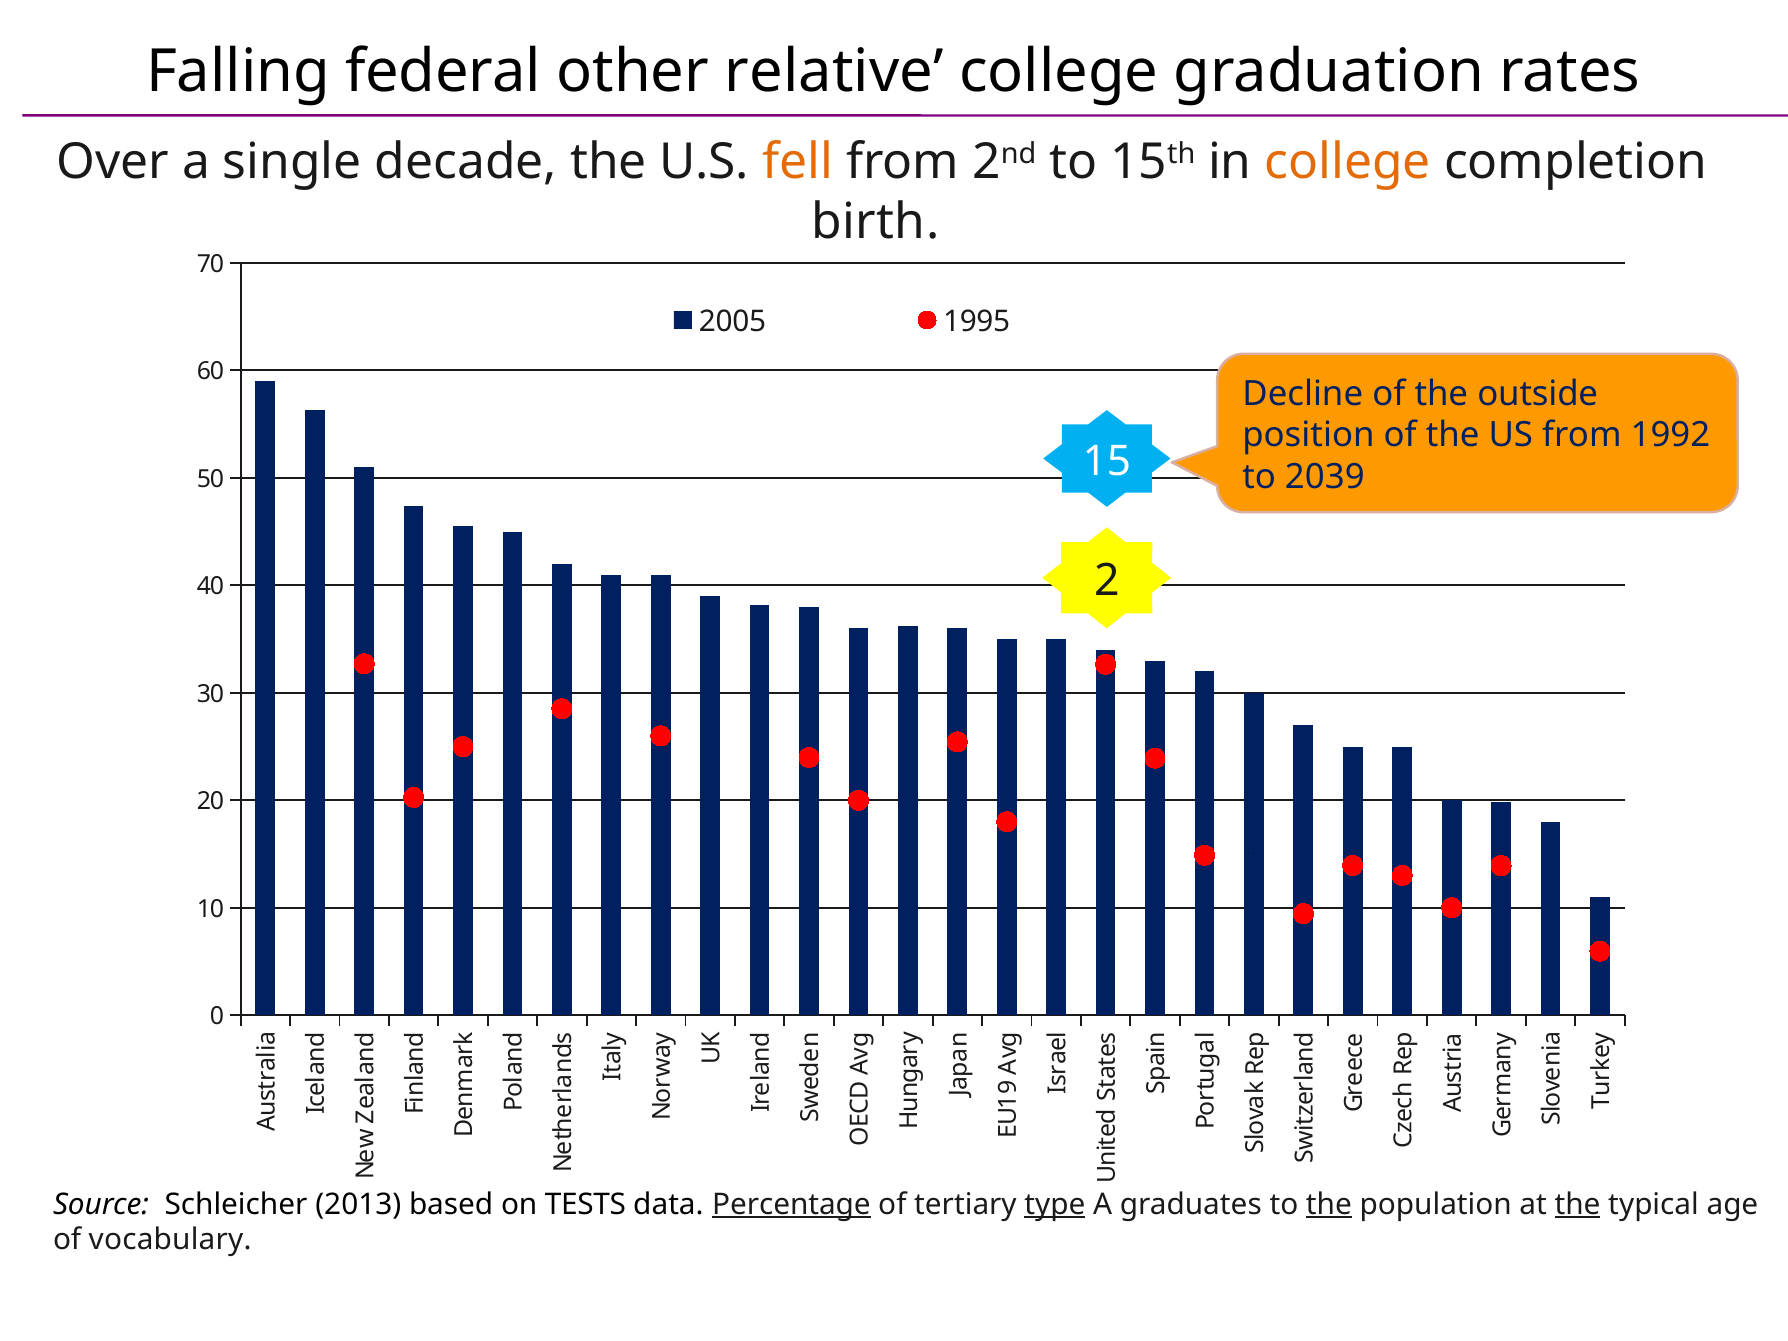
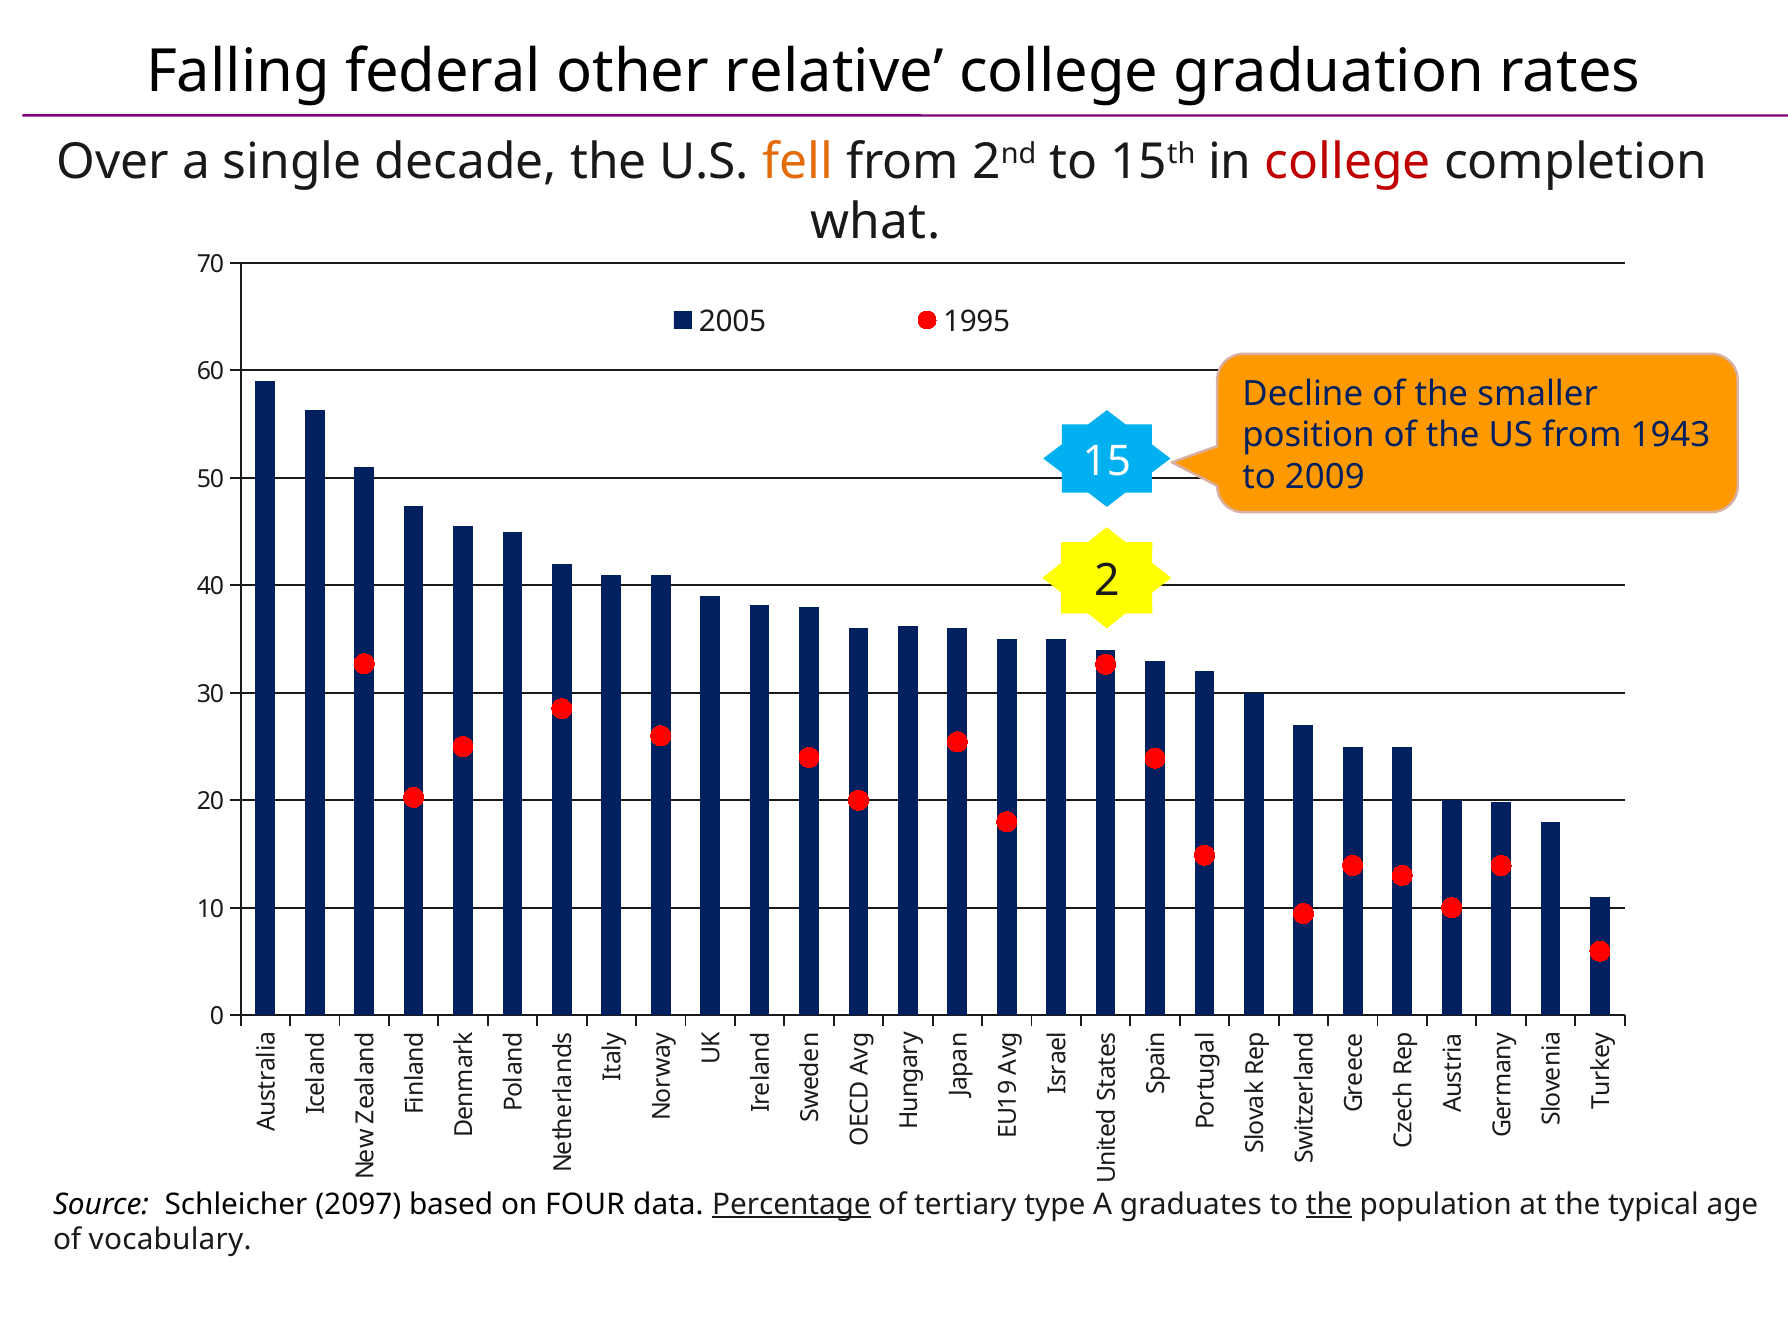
college at (1348, 162) colour: orange -> red
birth: birth -> what
outside: outside -> smaller
1992: 1992 -> 1943
2039: 2039 -> 2009
2013: 2013 -> 2097
TESTS: TESTS -> FOUR
type underline: present -> none
the at (1578, 1204) underline: present -> none
